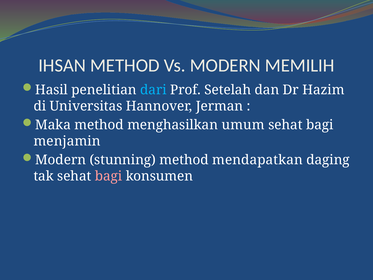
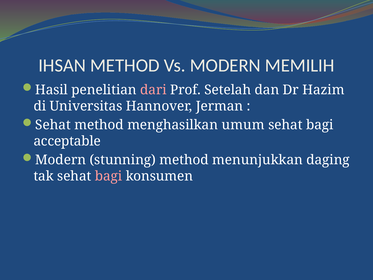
dari colour: light blue -> pink
Maka at (53, 125): Maka -> Sehat
menjamin: menjamin -> acceptable
mendapatkan: mendapatkan -> menunjukkan
